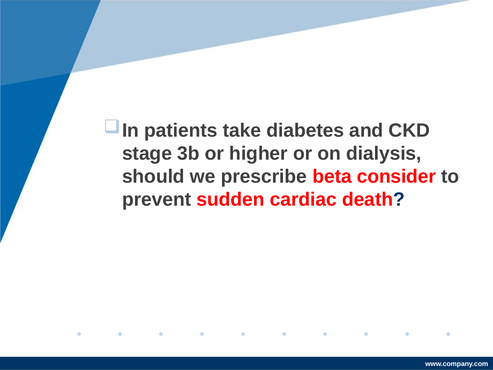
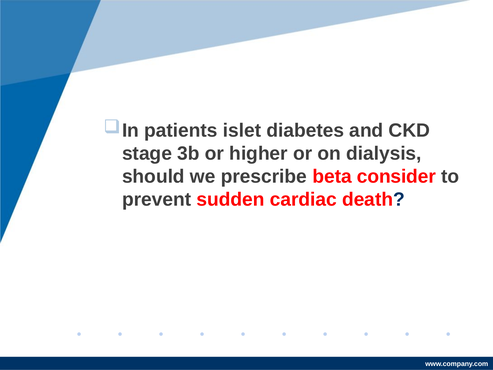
take: take -> islet
